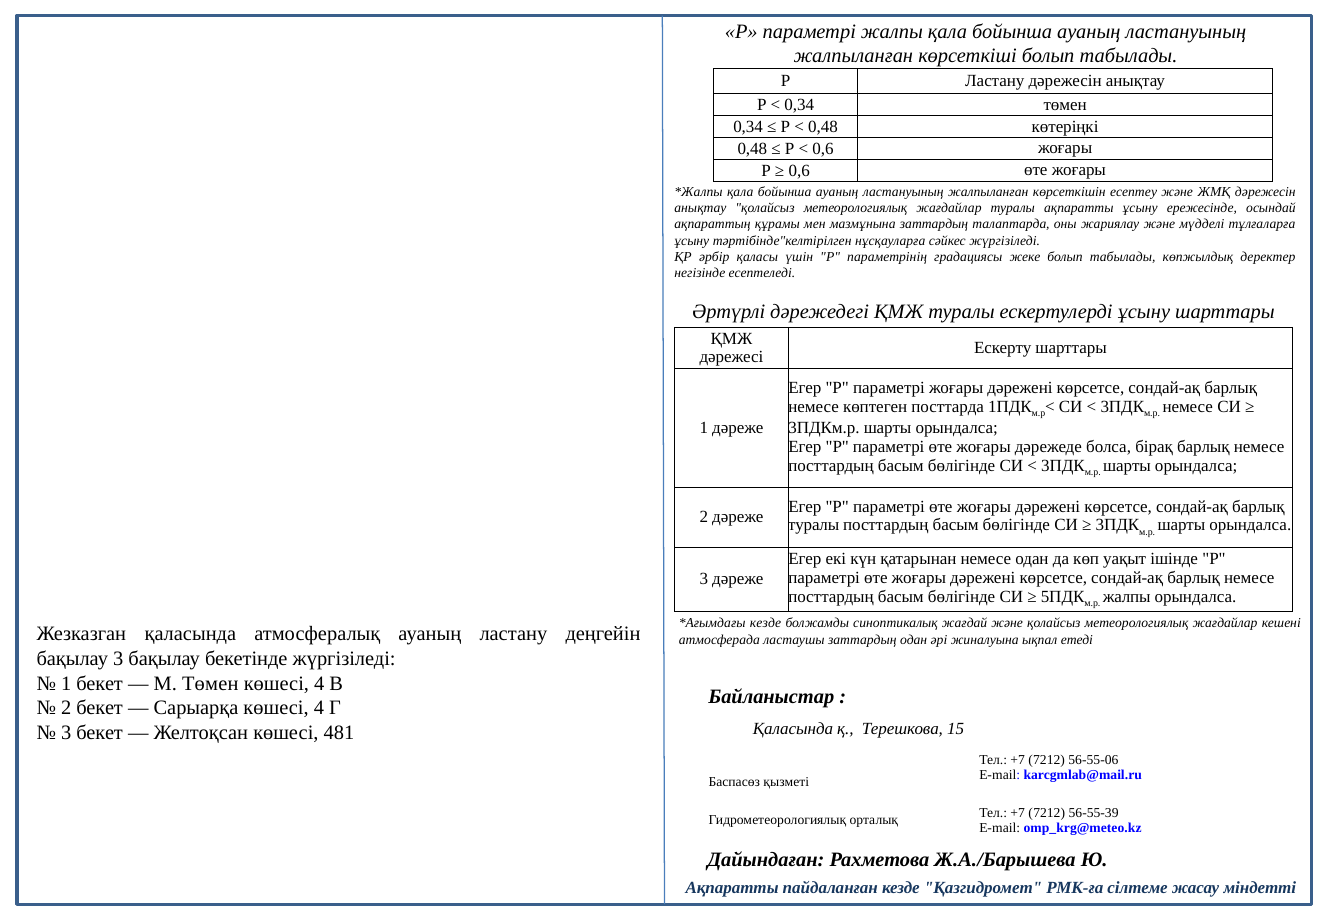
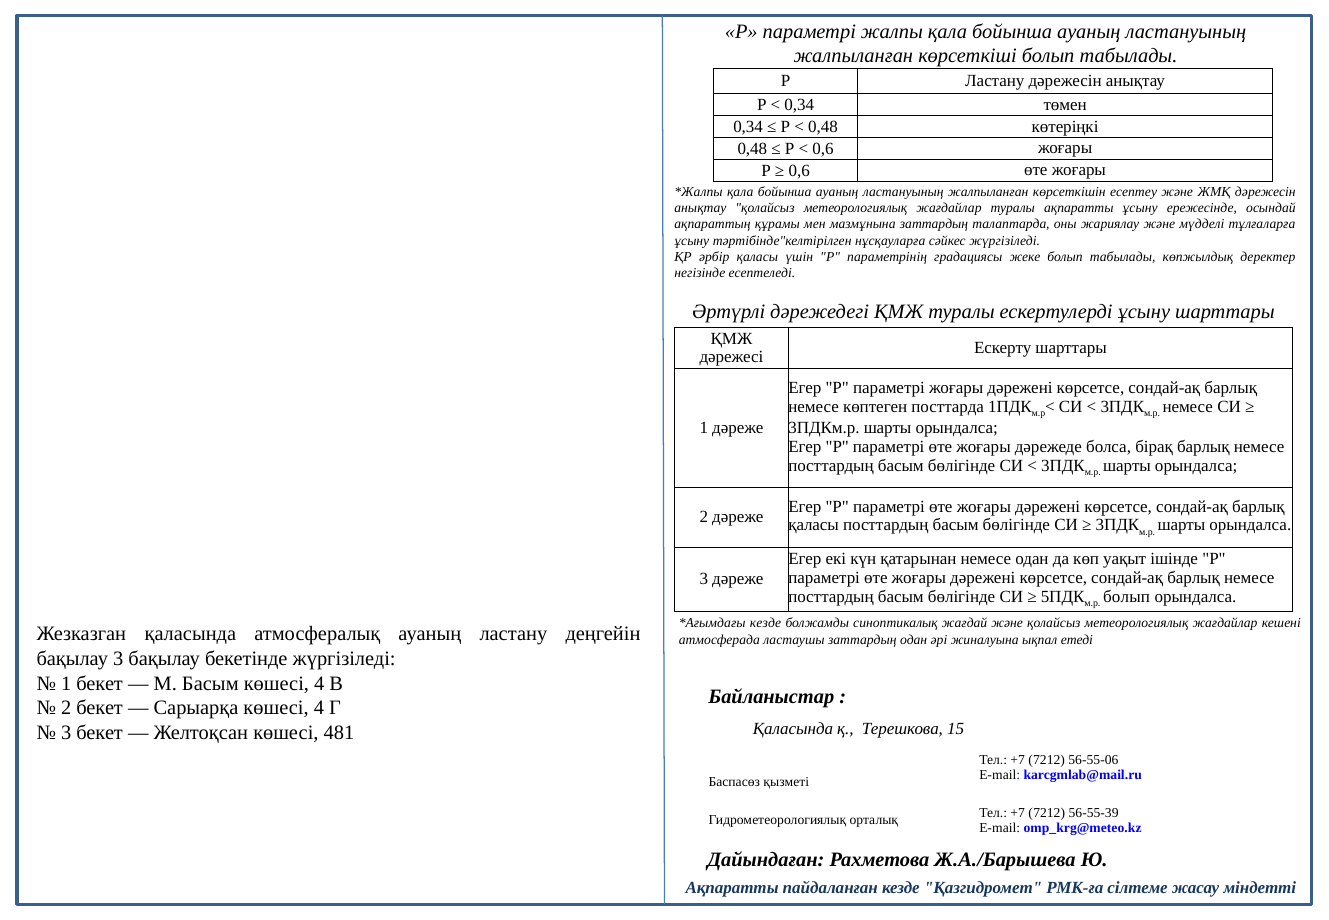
туралы at (814, 525): туралы -> қаласы
жалпы at (1127, 597): жалпы -> болып
М Төмен: Төмен -> Басым
